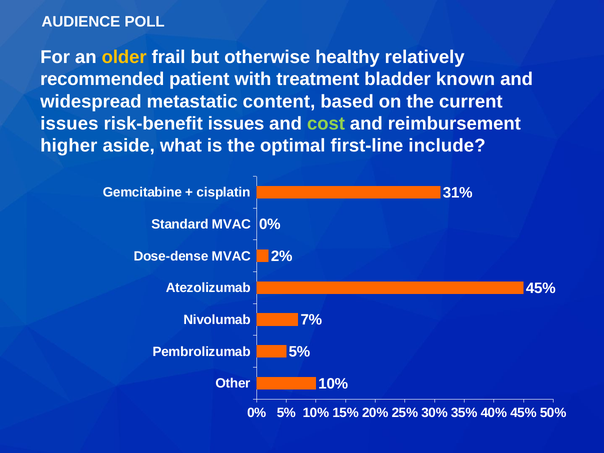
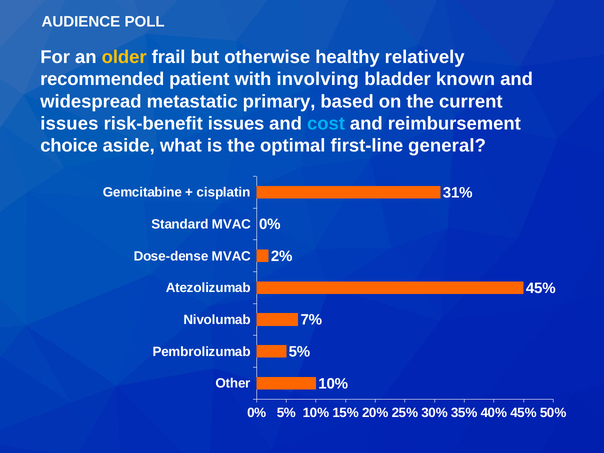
treatment: treatment -> involving
content: content -> primary
cost colour: light green -> light blue
higher: higher -> choice
include: include -> general
